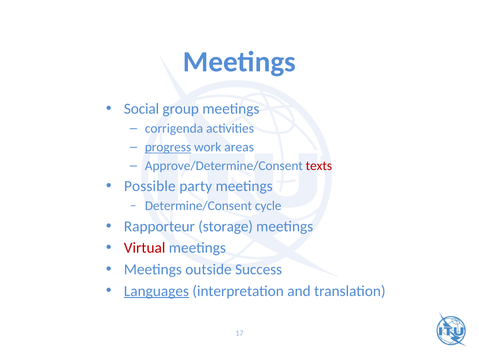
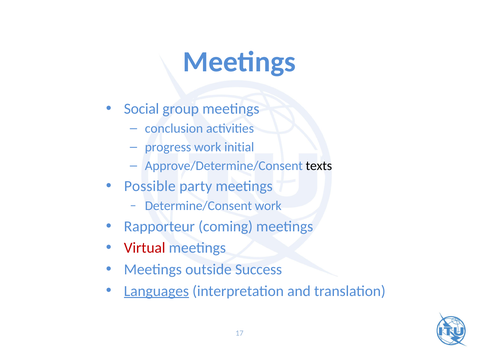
corrigenda: corrigenda -> conclusion
progress underline: present -> none
areas: areas -> initial
texts colour: red -> black
Determine/Consent cycle: cycle -> work
storage: storage -> coming
